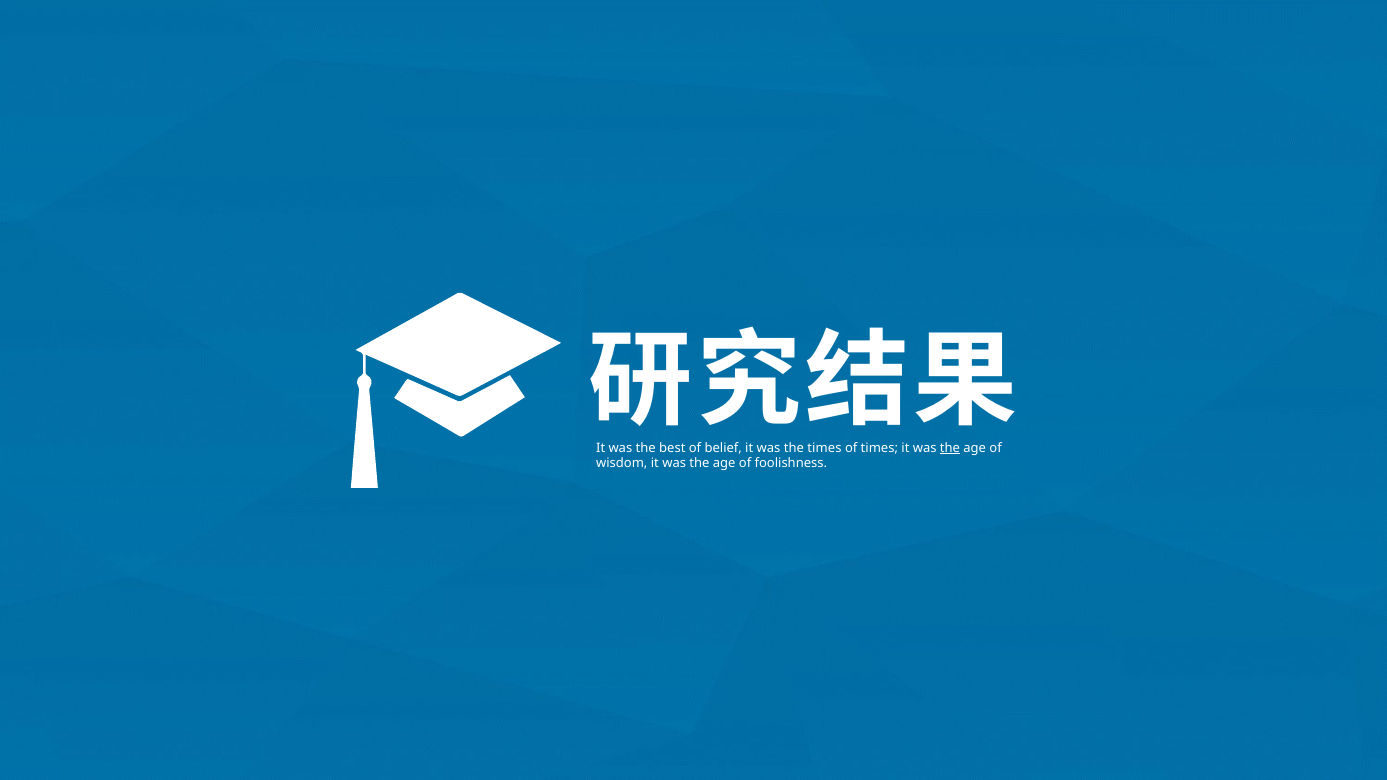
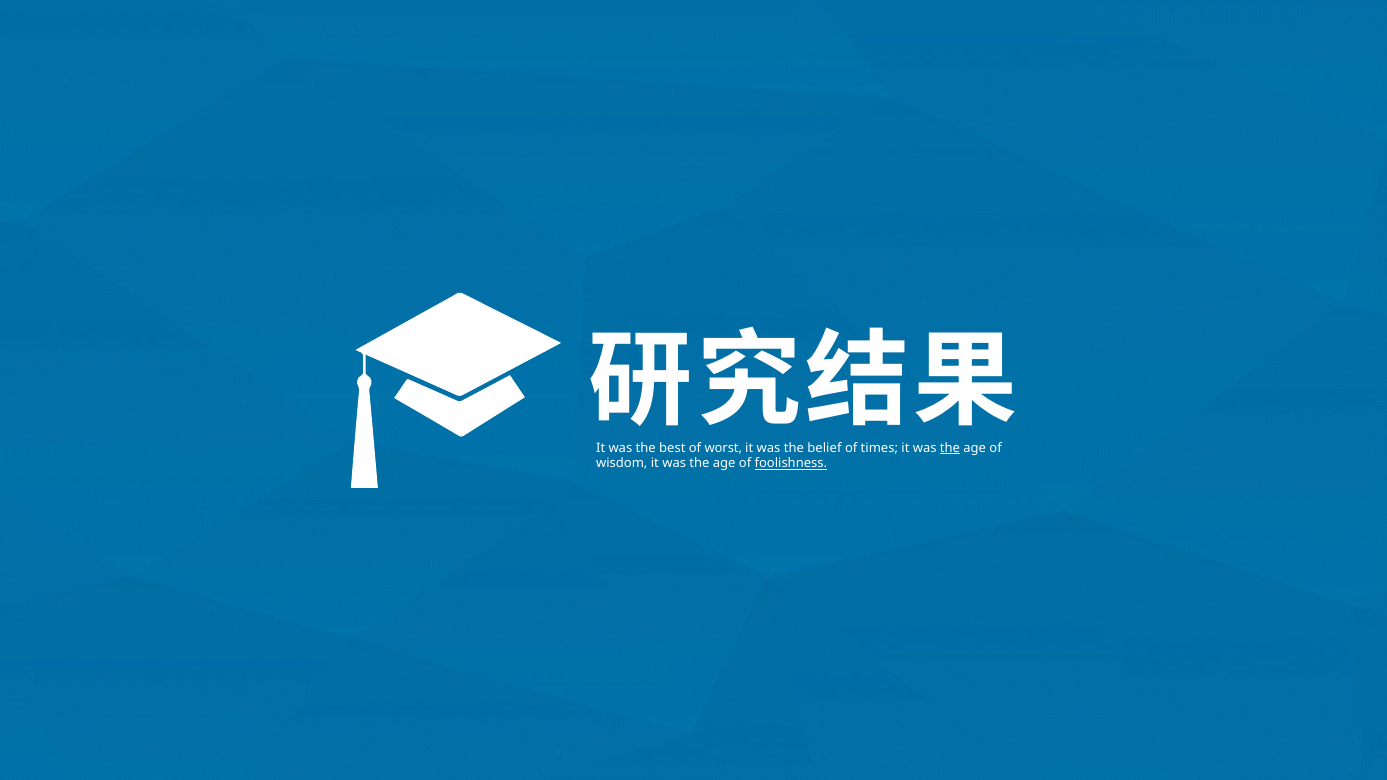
belief: belief -> worst
the times: times -> belief
foolishness underline: none -> present
